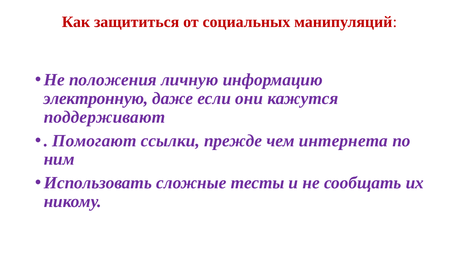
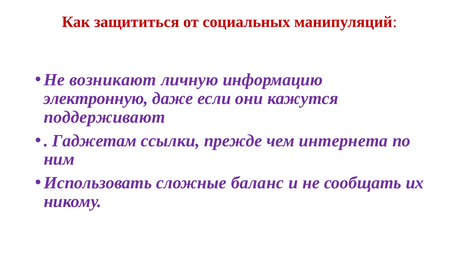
положения: положения -> возникают
Помогают: Помогают -> Гаджетам
тесты: тесты -> баланс
